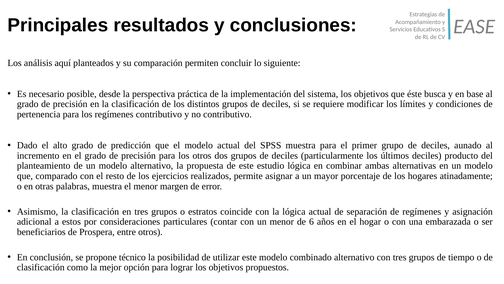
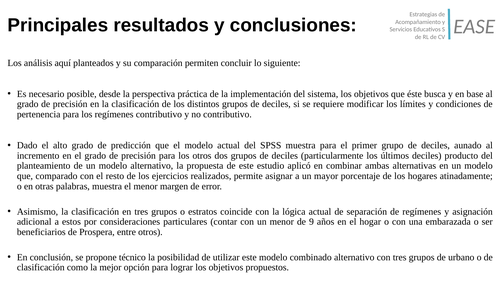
estudio lógica: lógica -> aplicó
6: 6 -> 9
tiempo: tiempo -> urbano
